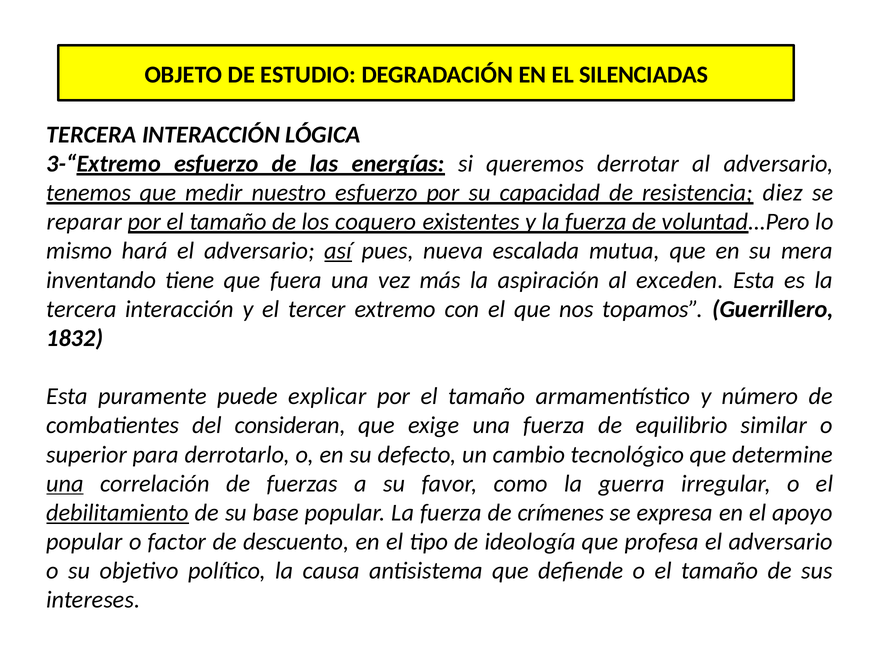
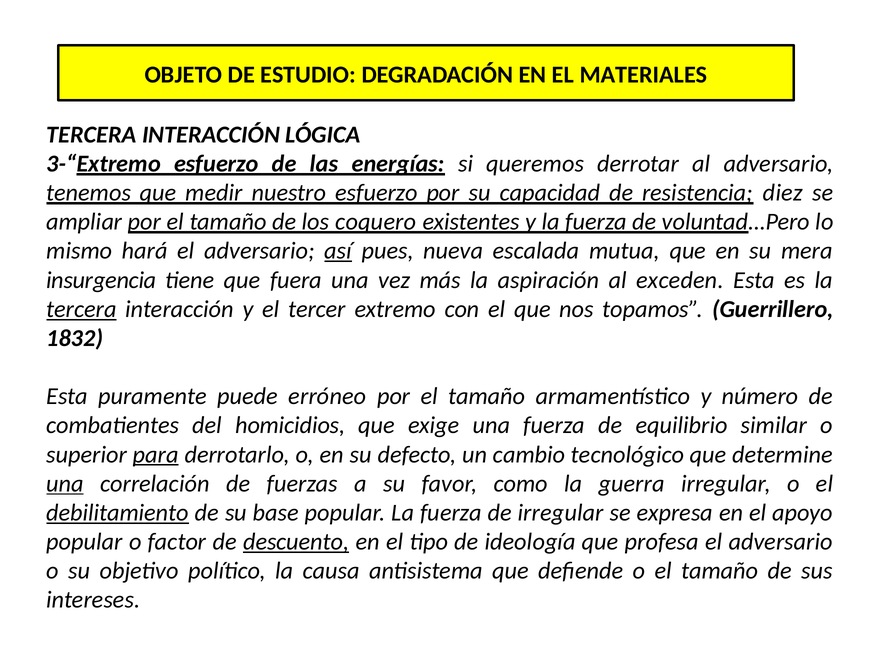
SILENCIADAS: SILENCIADAS -> MATERIALES
reparar: reparar -> ampliar
inventando: inventando -> insurgencia
tercera at (81, 309) underline: none -> present
explicar: explicar -> erróneo
consideran: consideran -> homicidios
para underline: none -> present
de crímenes: crímenes -> irregular
descuento underline: none -> present
